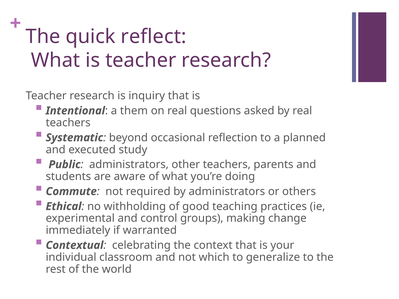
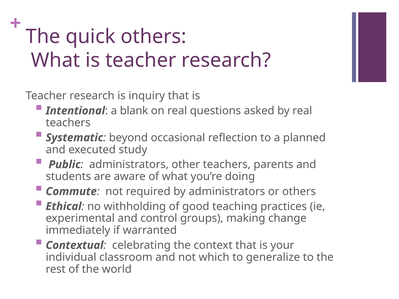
quick reflect: reflect -> others
them: them -> blank
